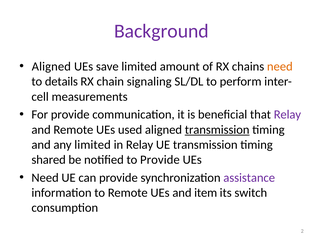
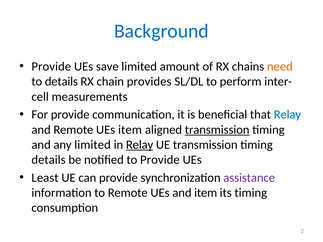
Background colour: purple -> blue
Aligned at (51, 67): Aligned -> Provide
signaling: signaling -> provides
Relay at (287, 115) colour: purple -> blue
UEs used: used -> item
Relay at (140, 145) underline: none -> present
shared at (49, 160): shared -> details
Need at (45, 178): Need -> Least
its switch: switch -> timing
